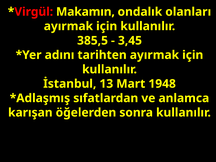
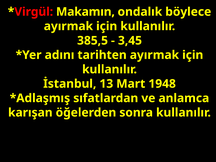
olanları: olanları -> böylece
